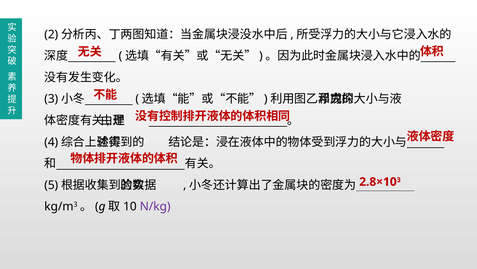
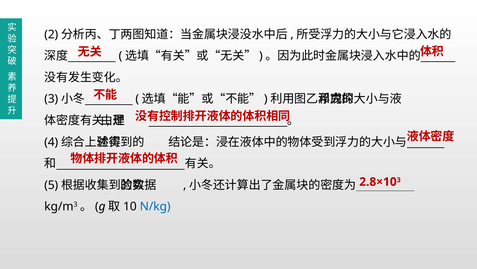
N/kg colour: purple -> blue
